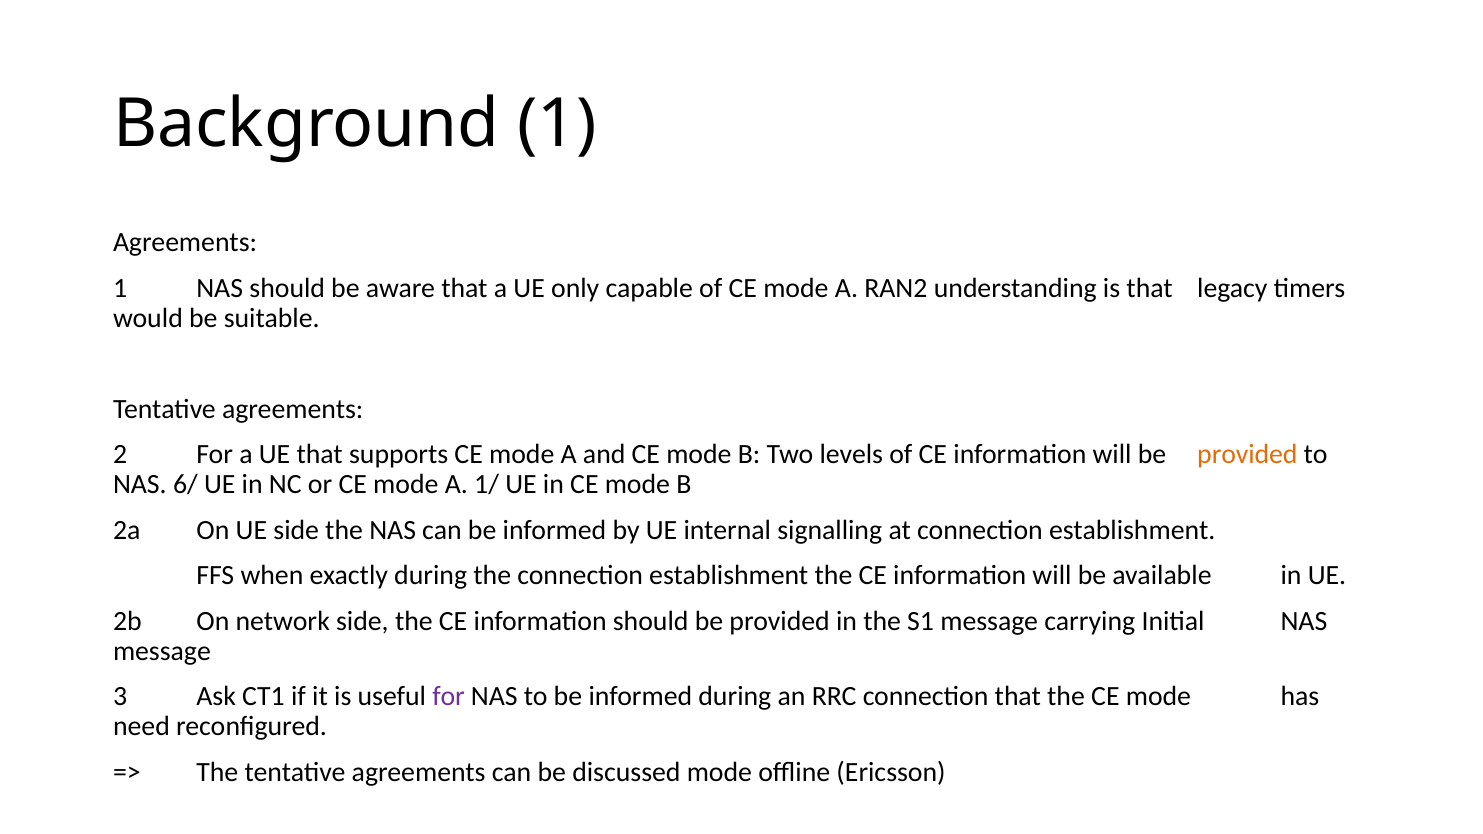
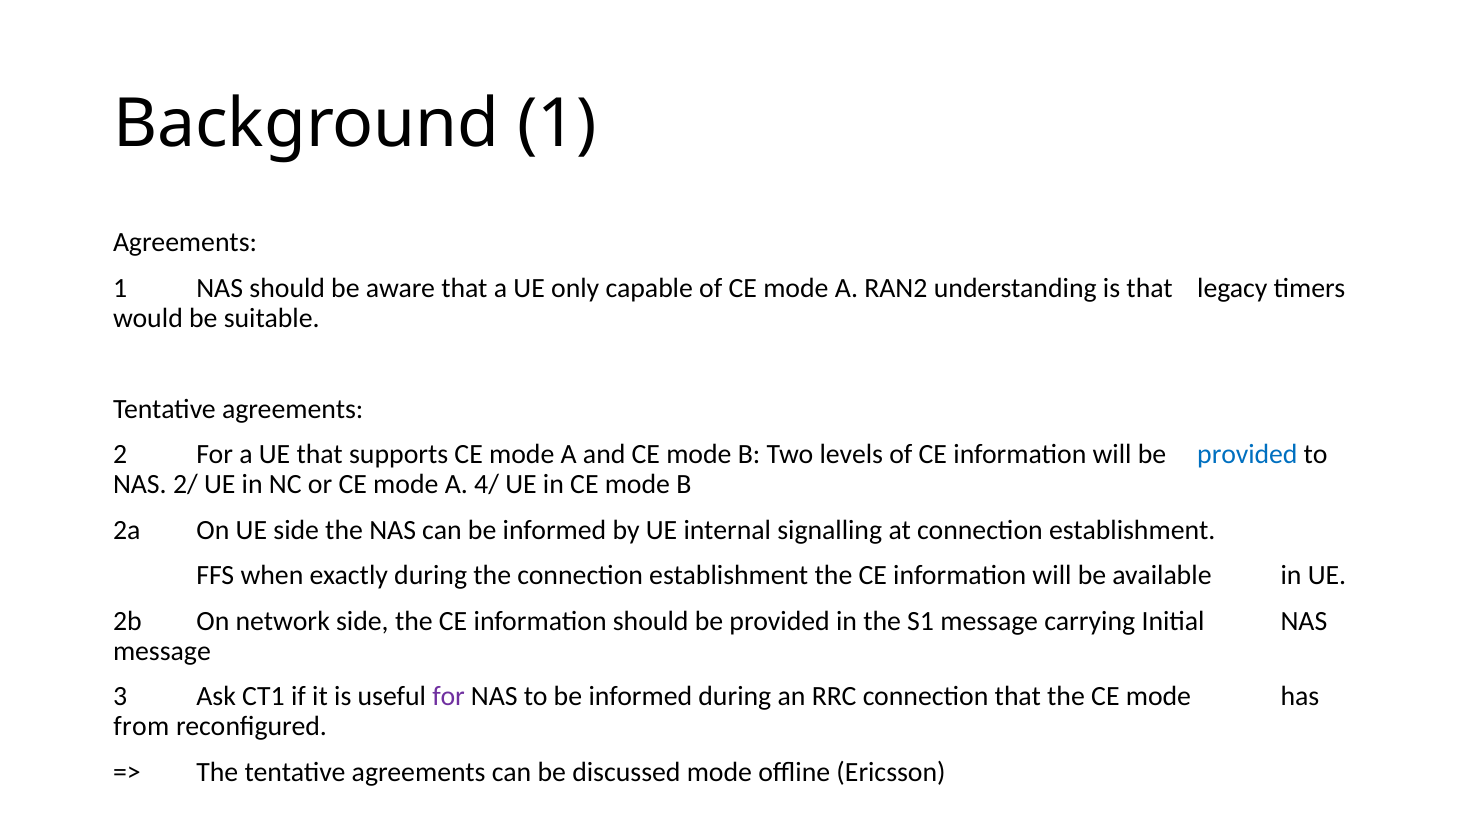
provided at (1247, 455) colour: orange -> blue
6/: 6/ -> 2/
1/: 1/ -> 4/
need: need -> from
